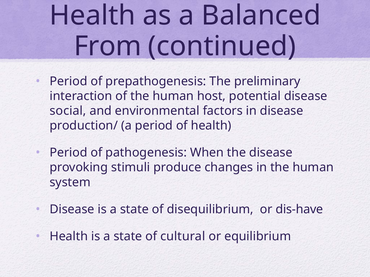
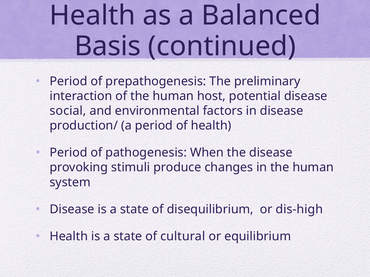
From: From -> Basis
dis-have: dis-have -> dis-high
